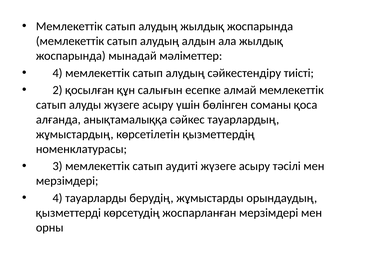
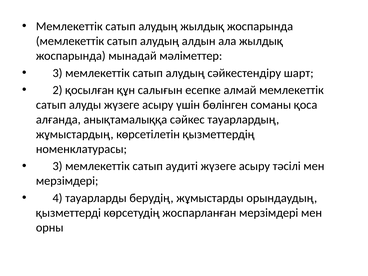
4 at (57, 73): 4 -> 3
тиісті: тиісті -> шарт
